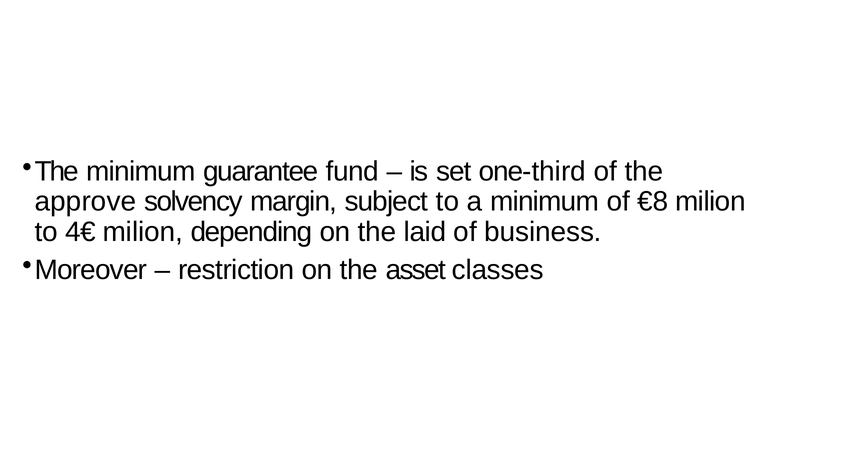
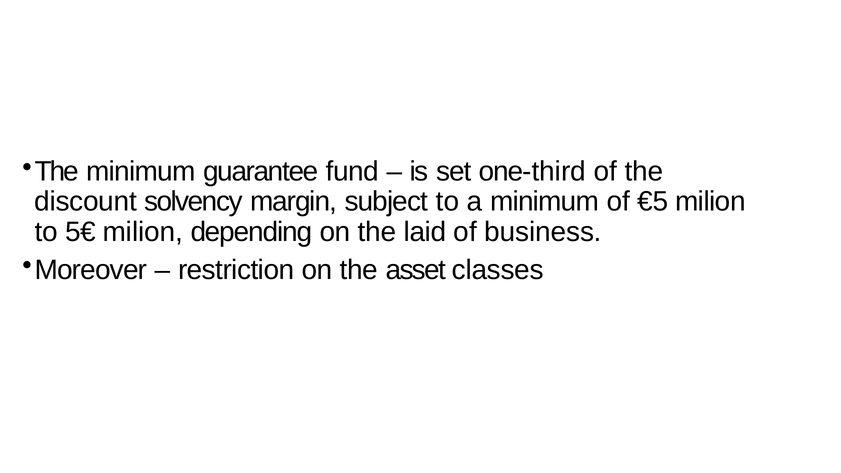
approve: approve -> discount
€8: €8 -> €5
4€: 4€ -> 5€
